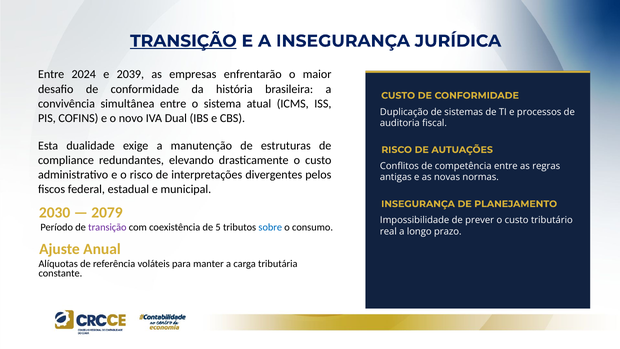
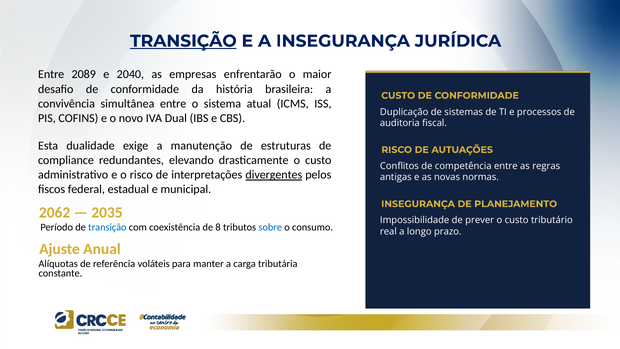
2024: 2024 -> 2089
2039: 2039 -> 2040
divergentes underline: none -> present
2030: 2030 -> 2062
2079: 2079 -> 2035
transição at (107, 227) colour: purple -> blue
5: 5 -> 8
